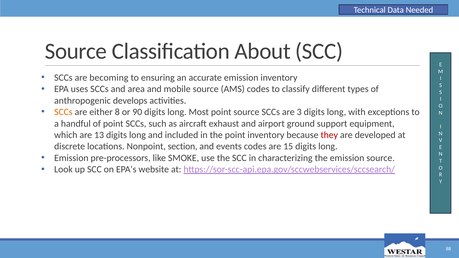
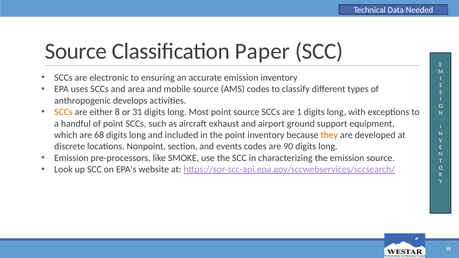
About: About -> Paper
becoming: becoming -> electronic
90: 90 -> 31
3: 3 -> 1
13: 13 -> 68
they colour: red -> orange
15: 15 -> 90
